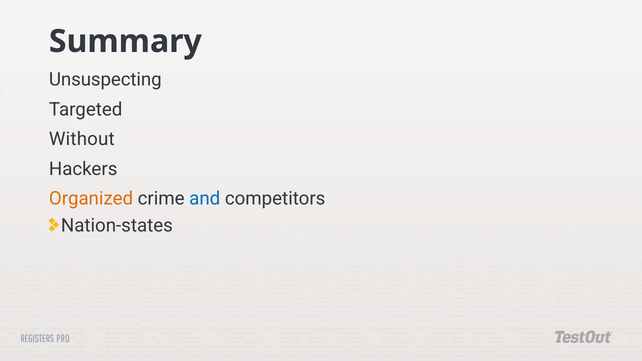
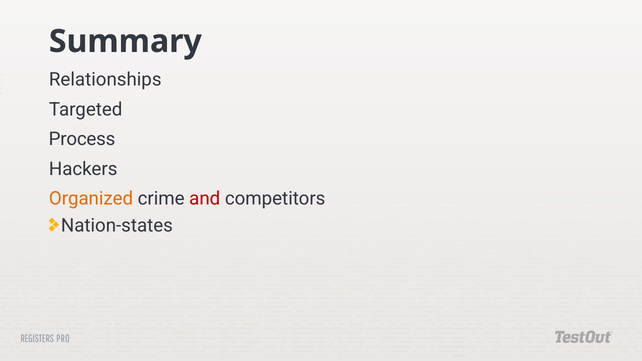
Unsuspecting: Unsuspecting -> Relationships
Without: Without -> Process
and colour: blue -> red
